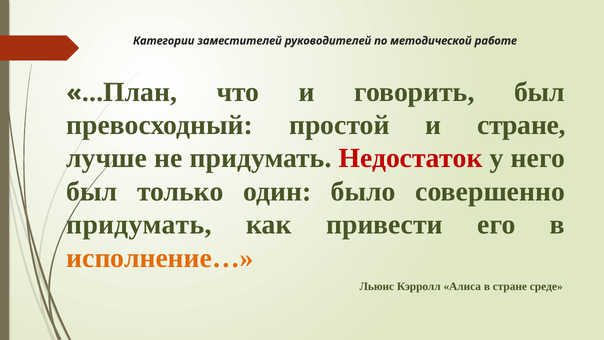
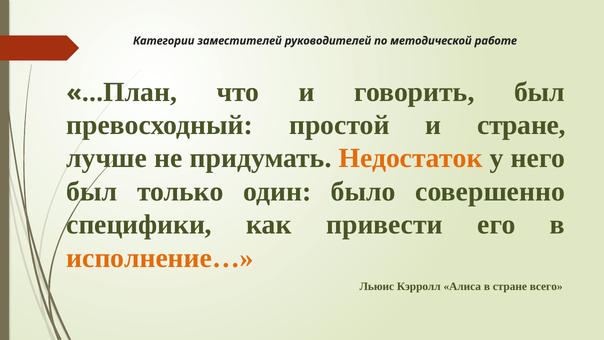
Недостаток colour: red -> orange
придумать at (139, 225): придумать -> специфики
среде: среде -> всего
